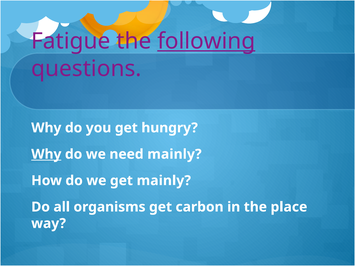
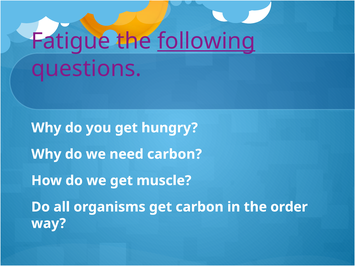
Why at (46, 154) underline: present -> none
need mainly: mainly -> carbon
get mainly: mainly -> muscle
place: place -> order
